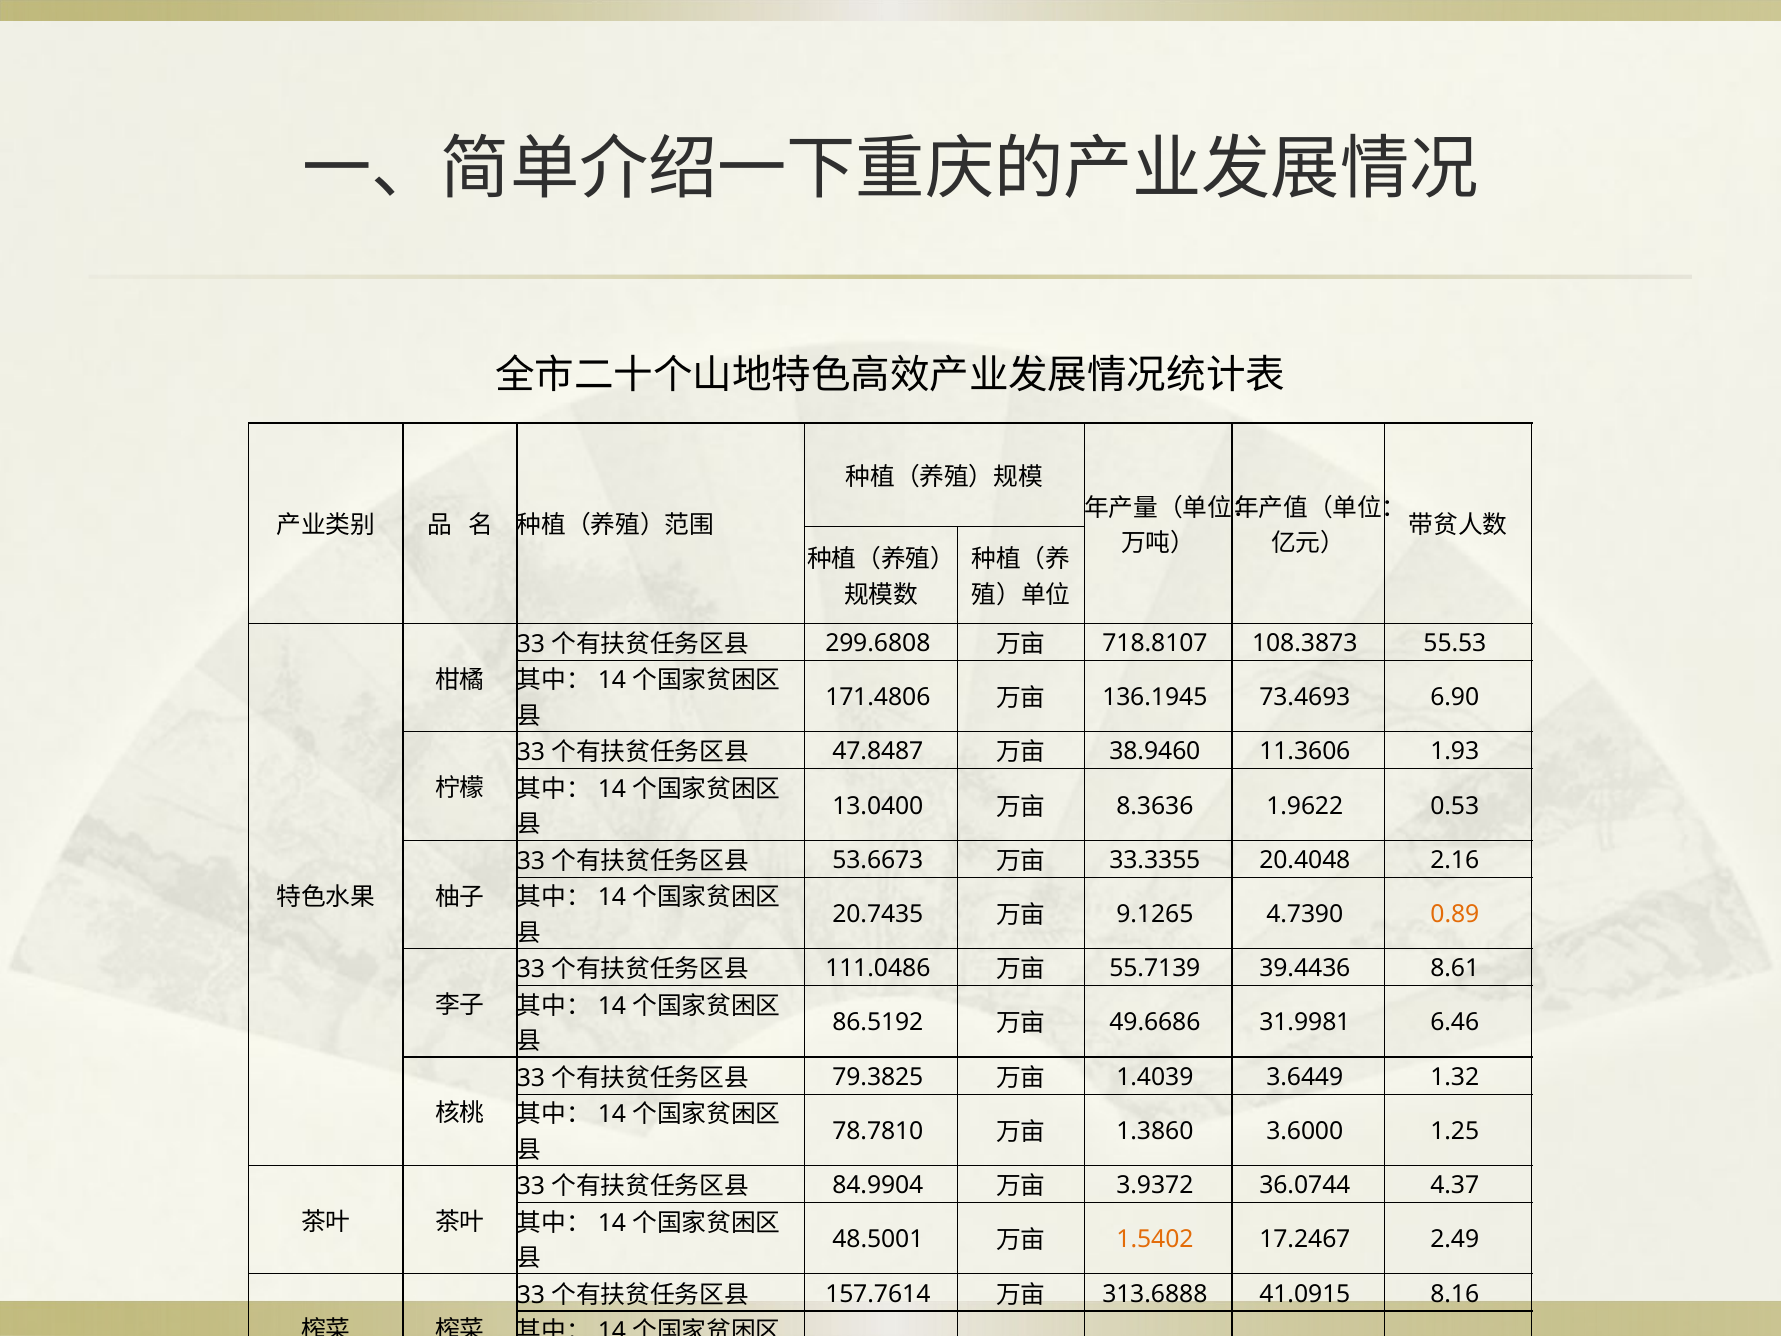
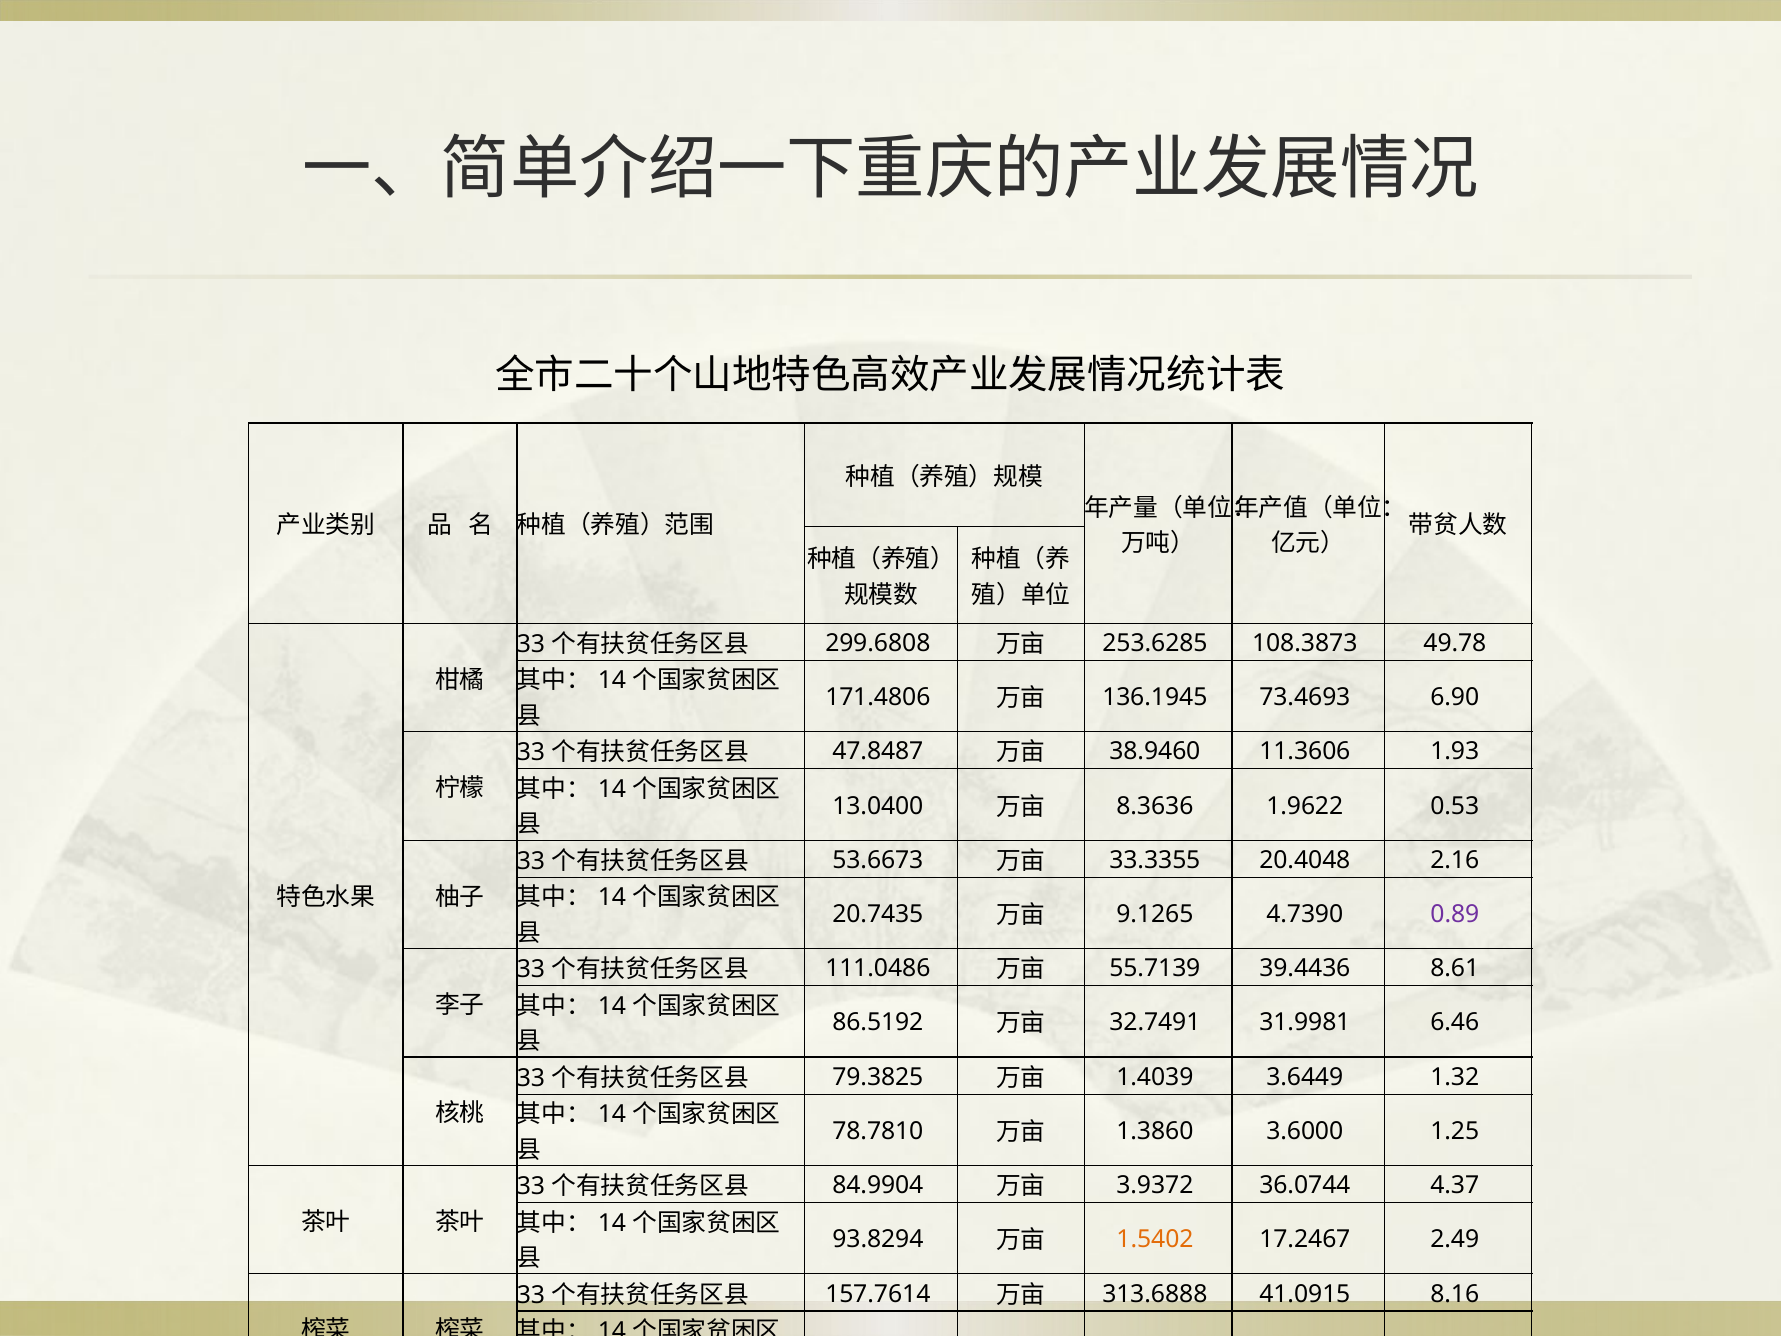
718.8107: 718.8107 -> 253.6285
55.53: 55.53 -> 49.78
0.89 colour: orange -> purple
49.6686: 49.6686 -> 32.7491
48.5001: 48.5001 -> 93.8294
